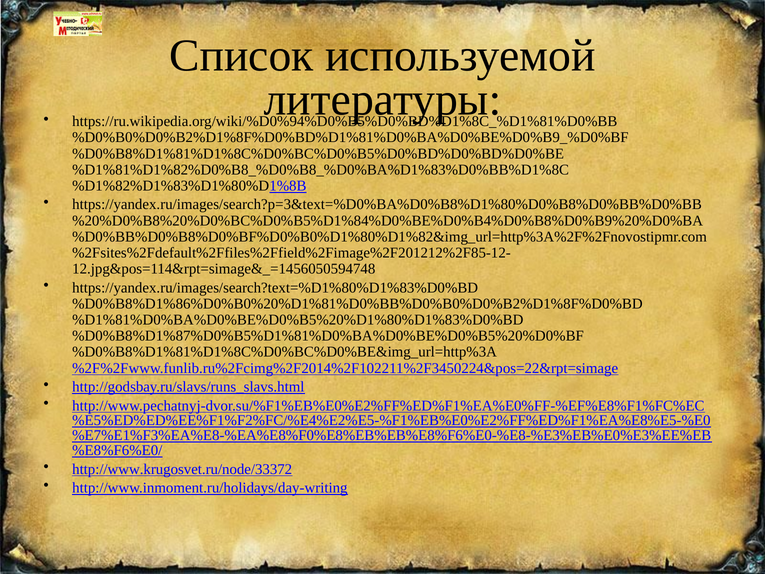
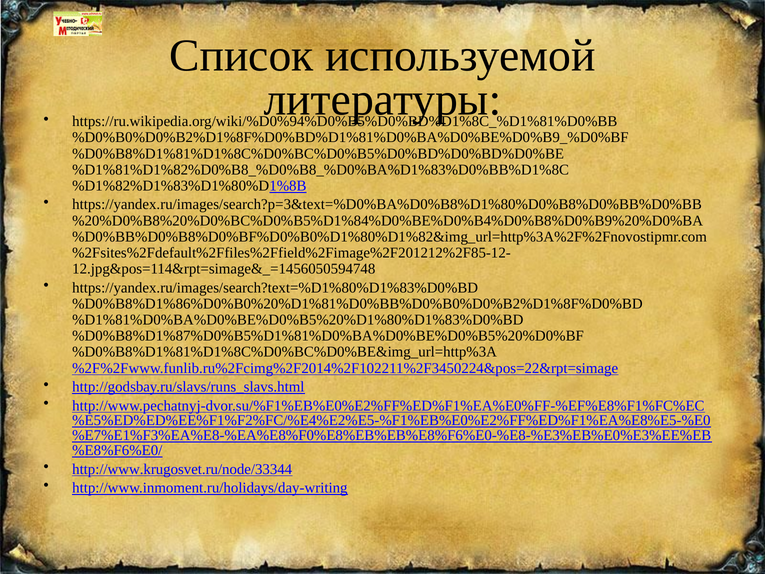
http://www.krugosvet.ru/node/33372: http://www.krugosvet.ru/node/33372 -> http://www.krugosvet.ru/node/33344
